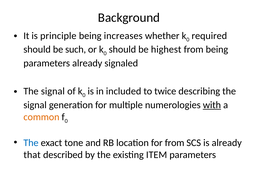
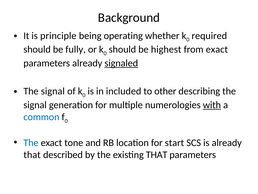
increases: increases -> operating
such: such -> fully
from being: being -> exact
signaled underline: none -> present
twice: twice -> other
common colour: orange -> blue
for from: from -> start
existing ITEM: ITEM -> THAT
